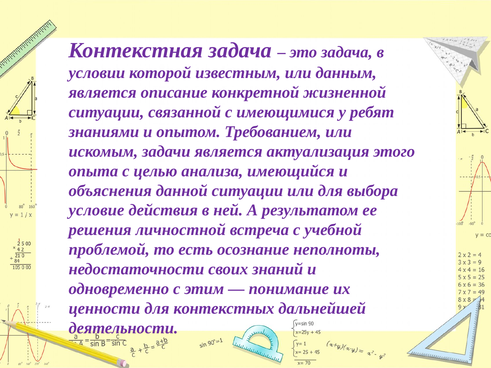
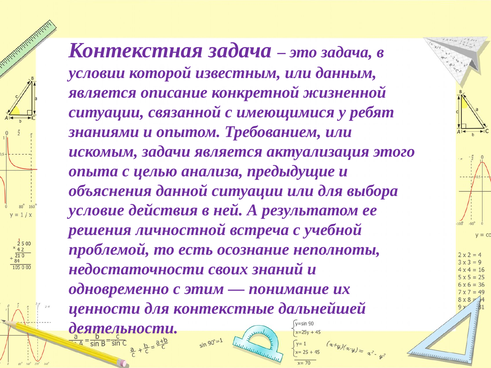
имеющийся: имеющийся -> предыдущие
контекстных: контекстных -> контекстные
